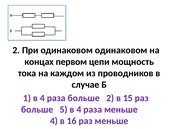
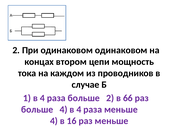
первом: первом -> втором
15: 15 -> 66
больше 5: 5 -> 4
